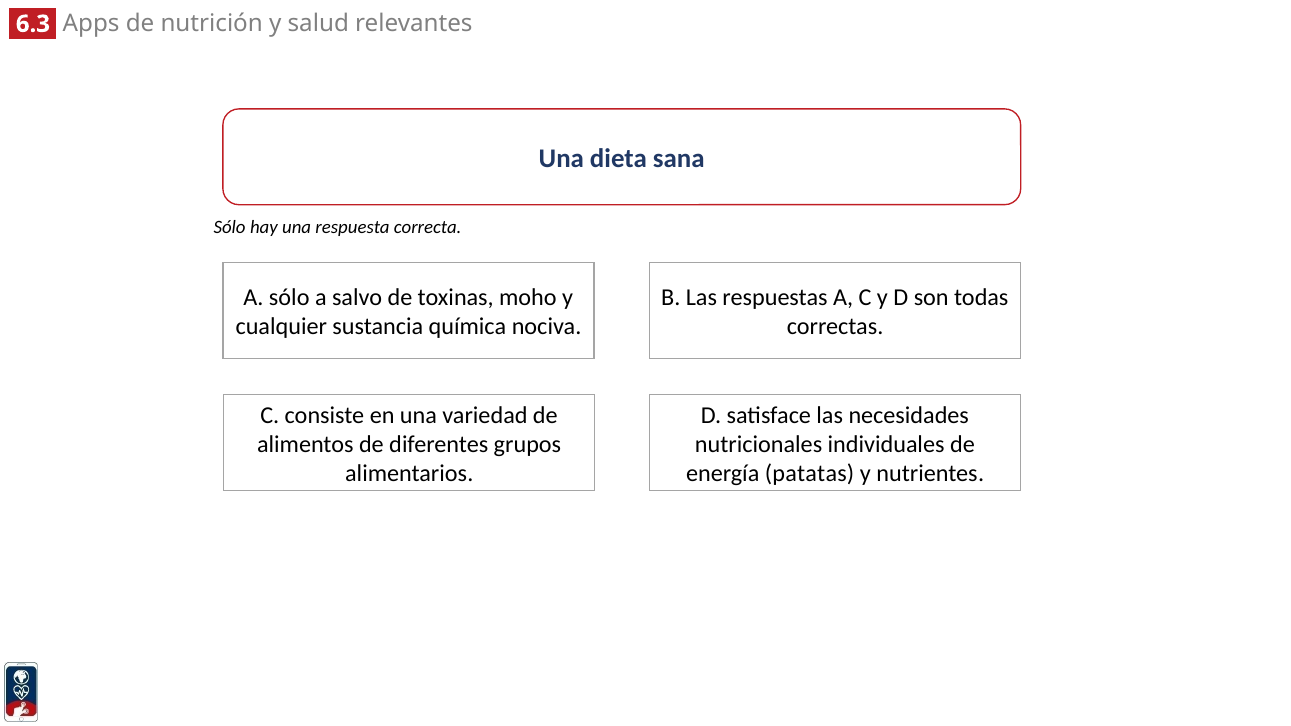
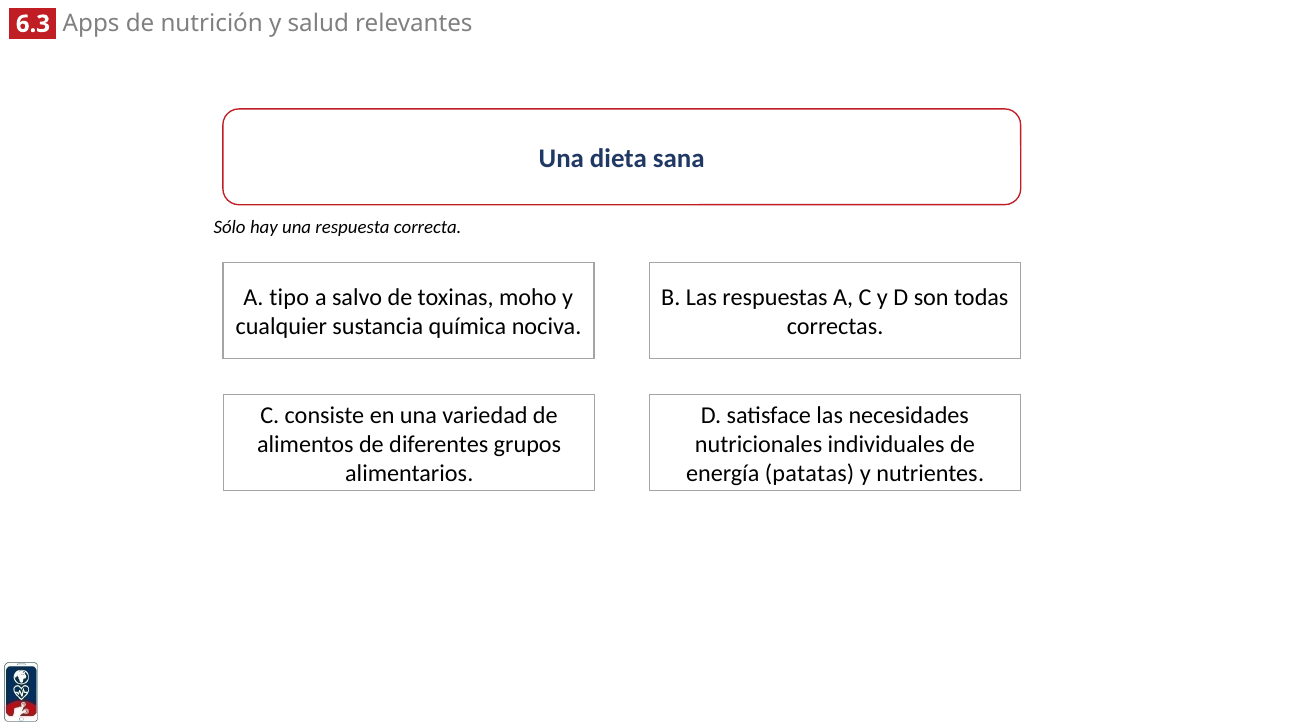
A sólo: sólo -> tipo
